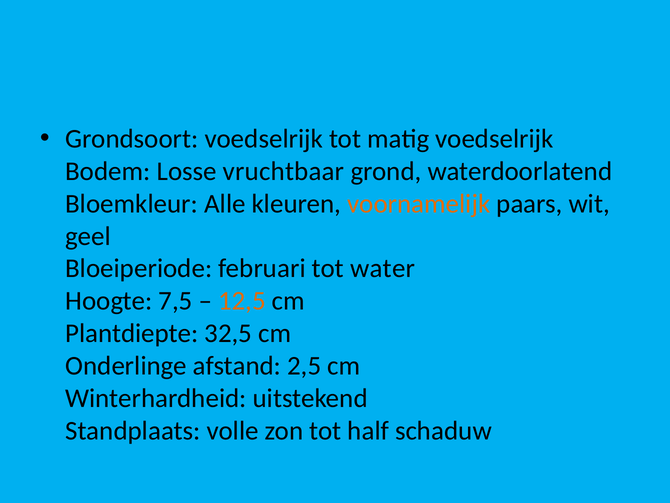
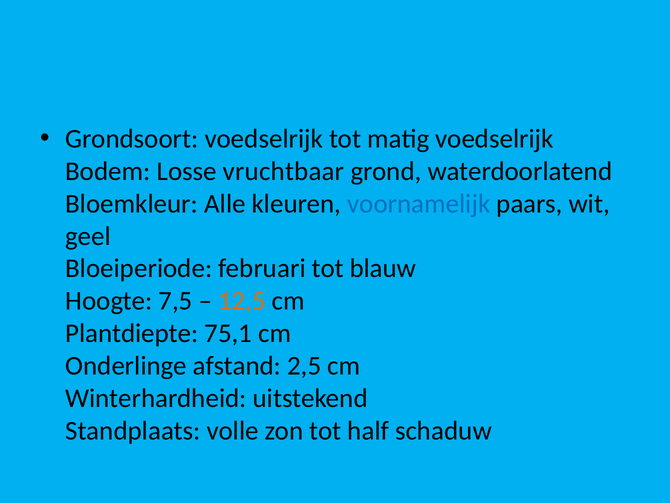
voornamelijk colour: orange -> blue
water: water -> blauw
32,5: 32,5 -> 75,1
